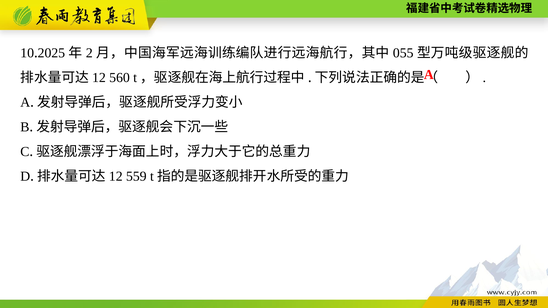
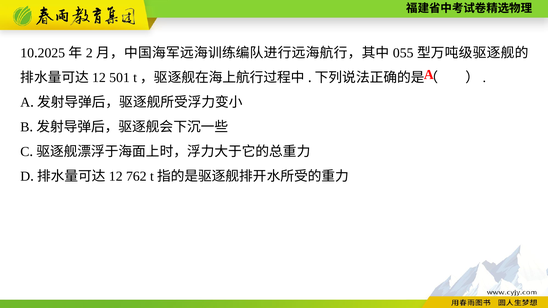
560: 560 -> 501
559: 559 -> 762
